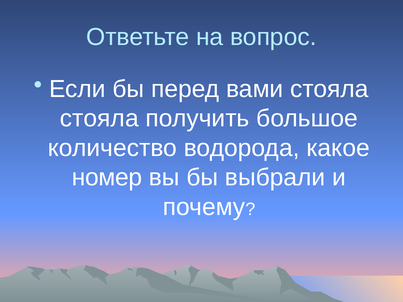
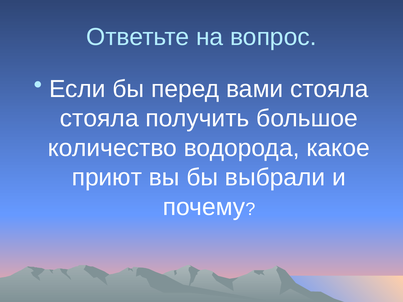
номер: номер -> приют
